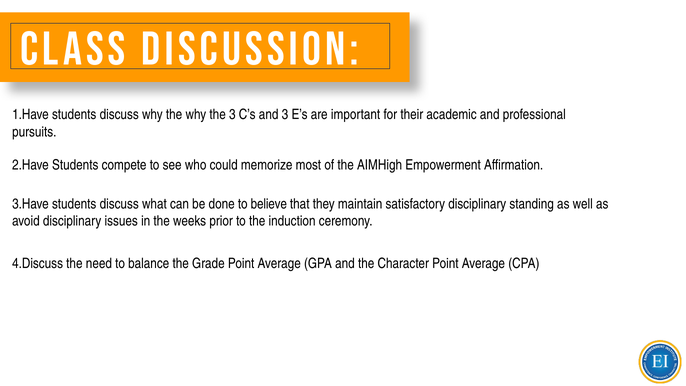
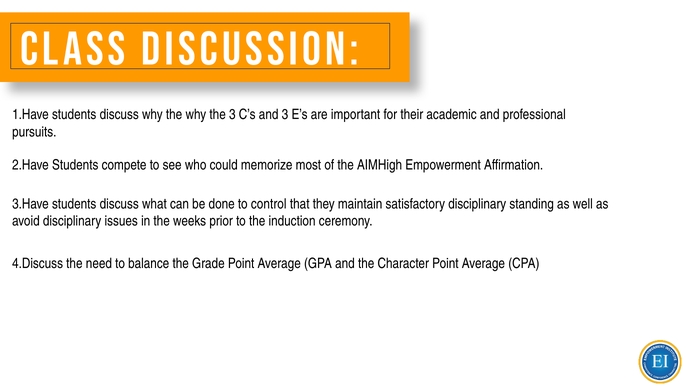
believe: believe -> control
